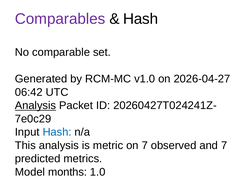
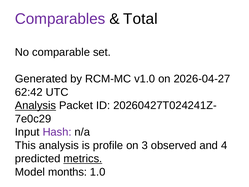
Hash at (141, 19): Hash -> Total
06:42: 06:42 -> 62:42
Hash at (57, 132) colour: blue -> purple
metric: metric -> profile
on 7: 7 -> 3
and 7: 7 -> 4
metrics underline: none -> present
